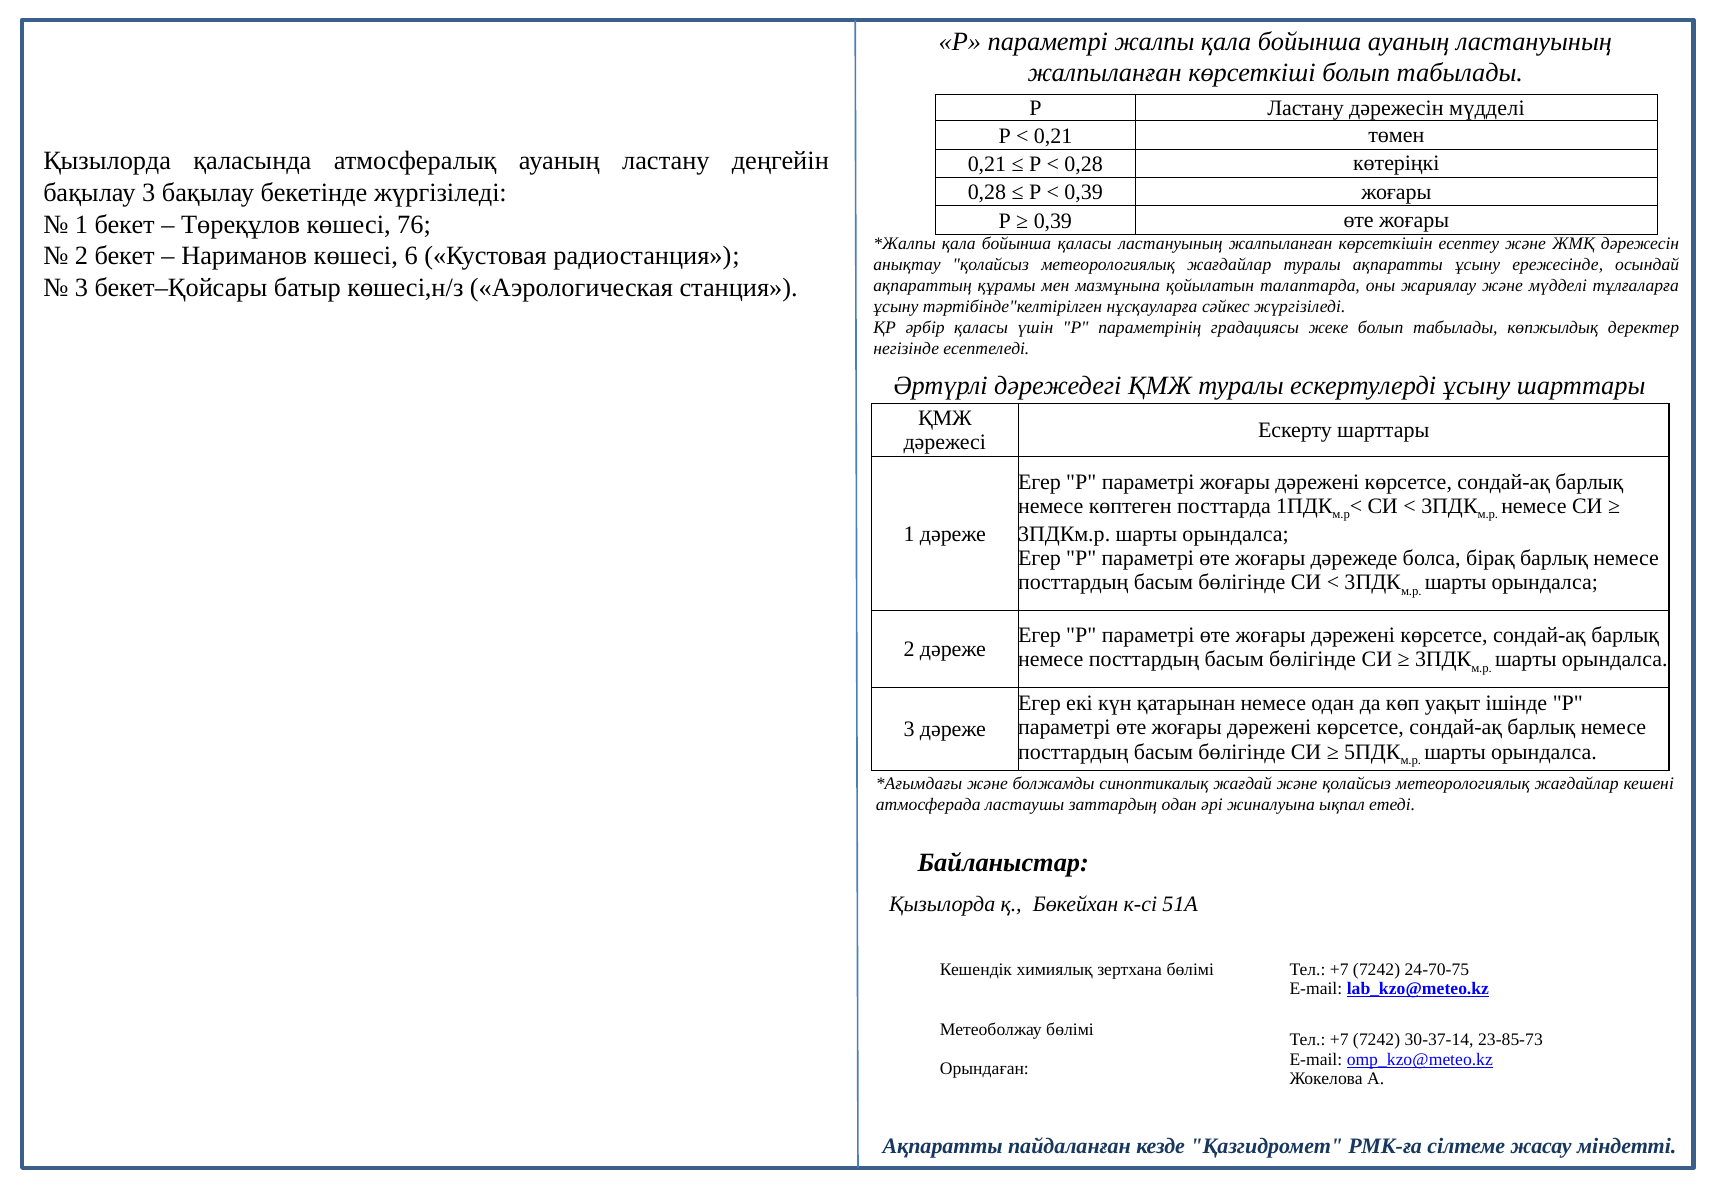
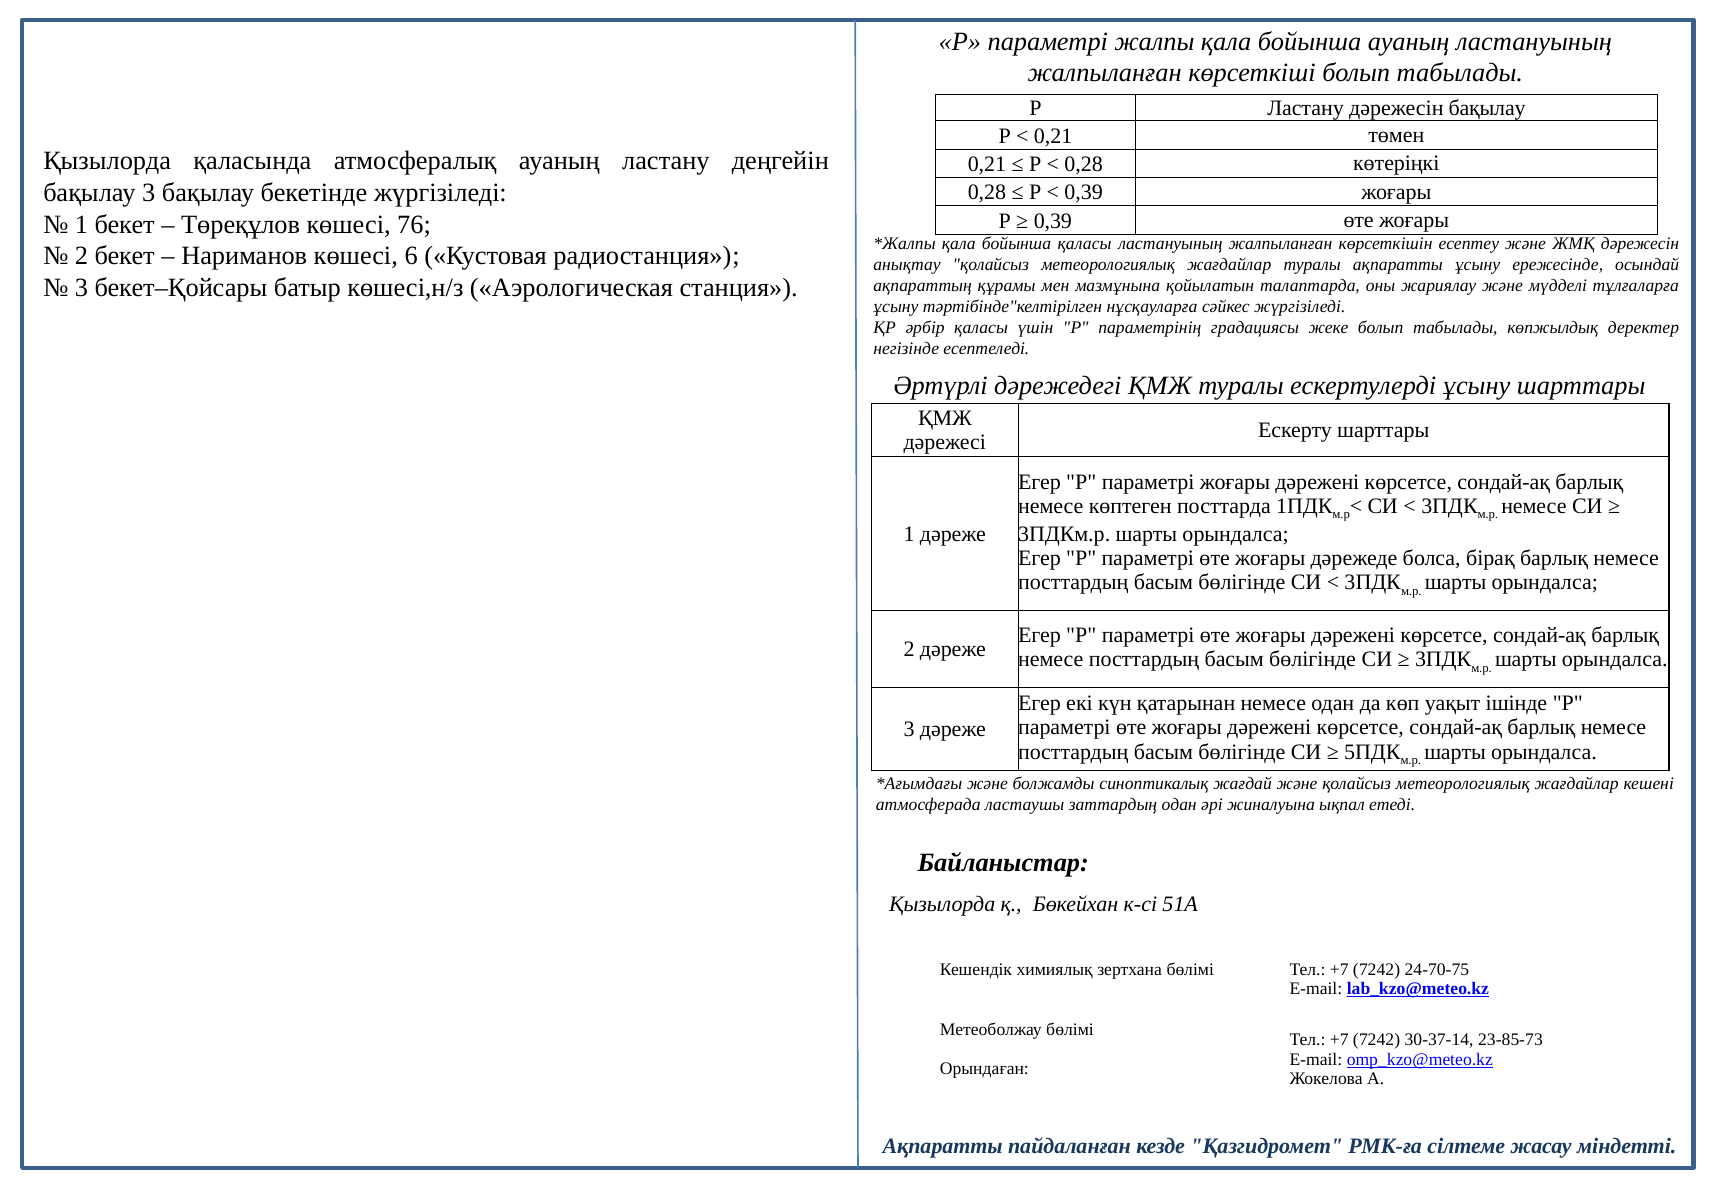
дәрежесін мүдделі: мүдделі -> бақылау
